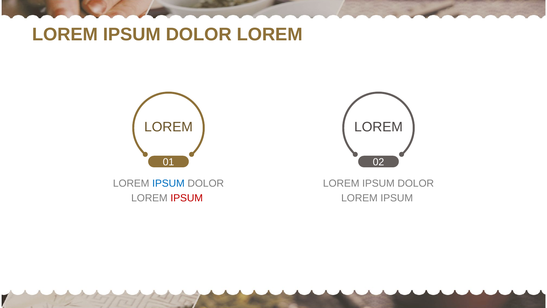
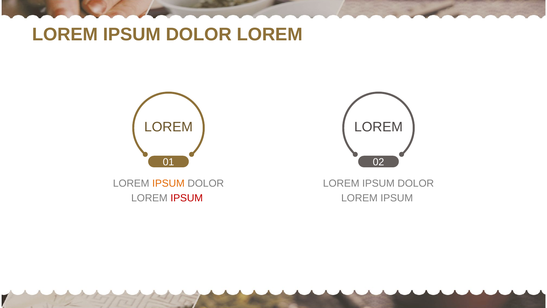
IPSUM at (168, 183) colour: blue -> orange
